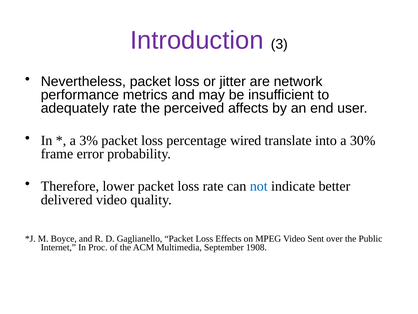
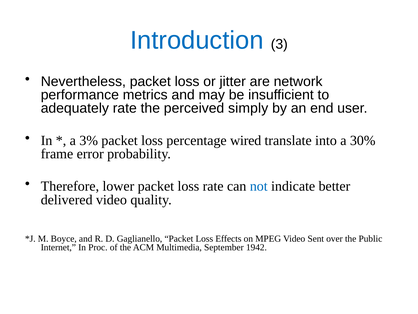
Introduction colour: purple -> blue
affects: affects -> simply
1908: 1908 -> 1942
